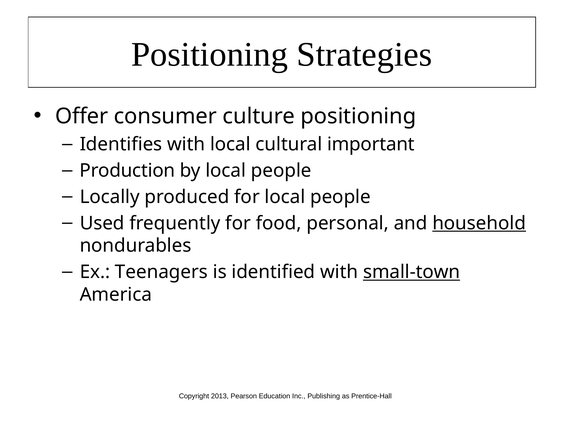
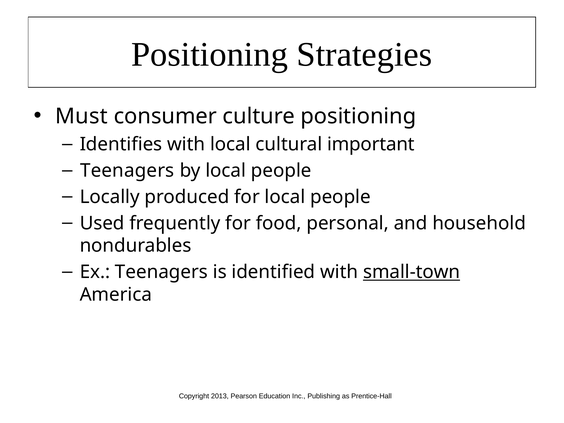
Offer: Offer -> Must
Production at (127, 171): Production -> Teenagers
household underline: present -> none
